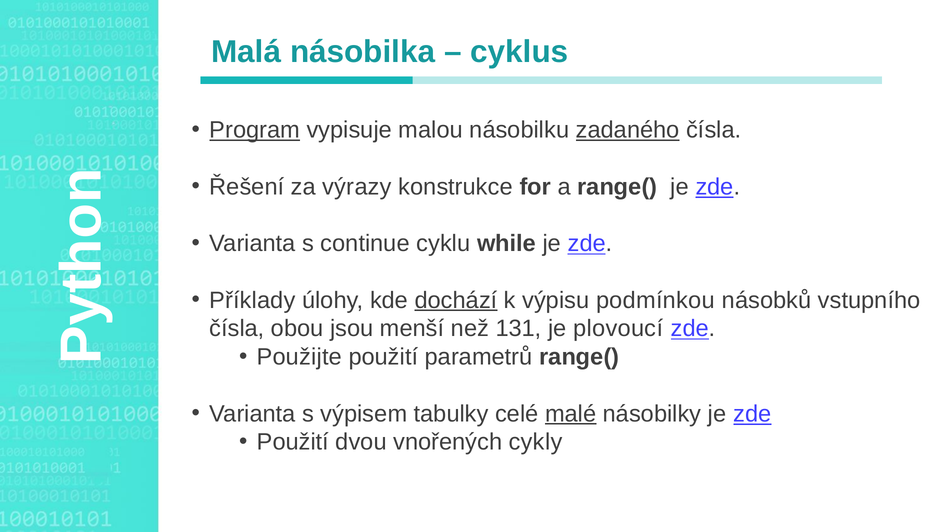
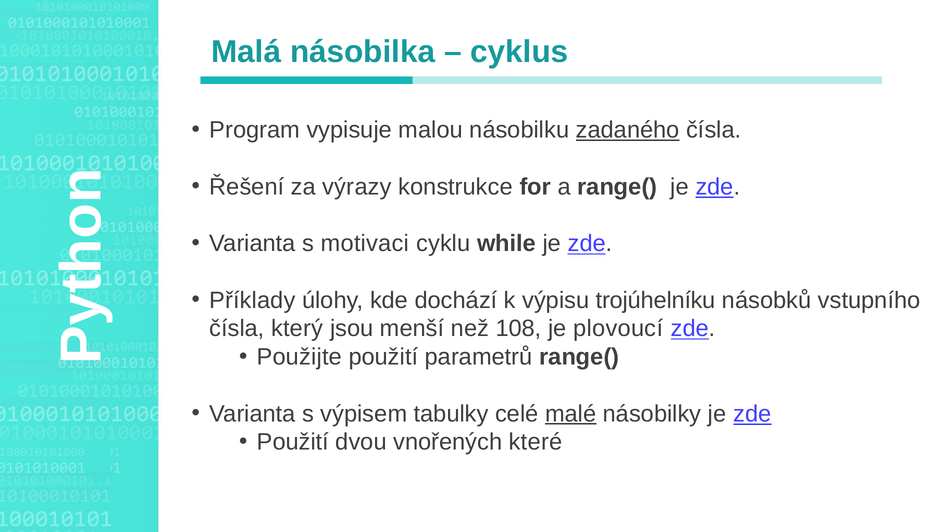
Program underline: present -> none
continue: continue -> motivaci
dochází underline: present -> none
podmínkou: podmínkou -> trojúhelníku
obou: obou -> který
131: 131 -> 108
cykly: cykly -> které
